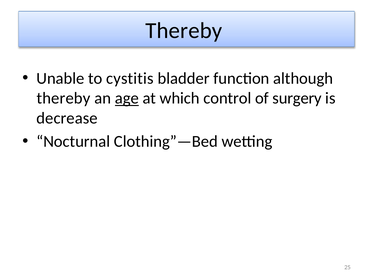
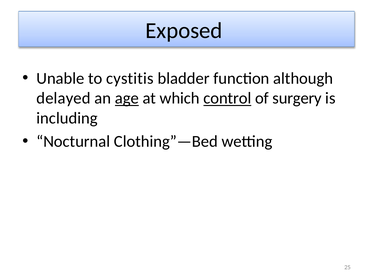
Thereby at (184, 30): Thereby -> Exposed
thereby at (63, 98): thereby -> delayed
control underline: none -> present
decrease: decrease -> including
